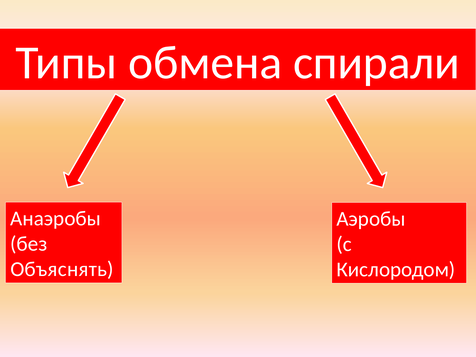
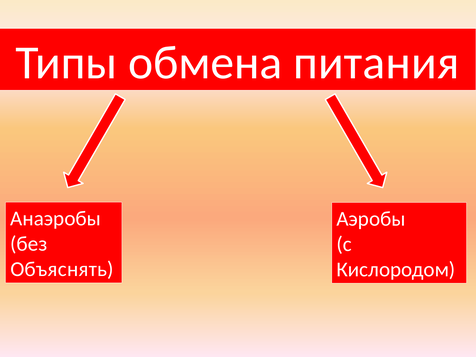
спирали: спирали -> питания
